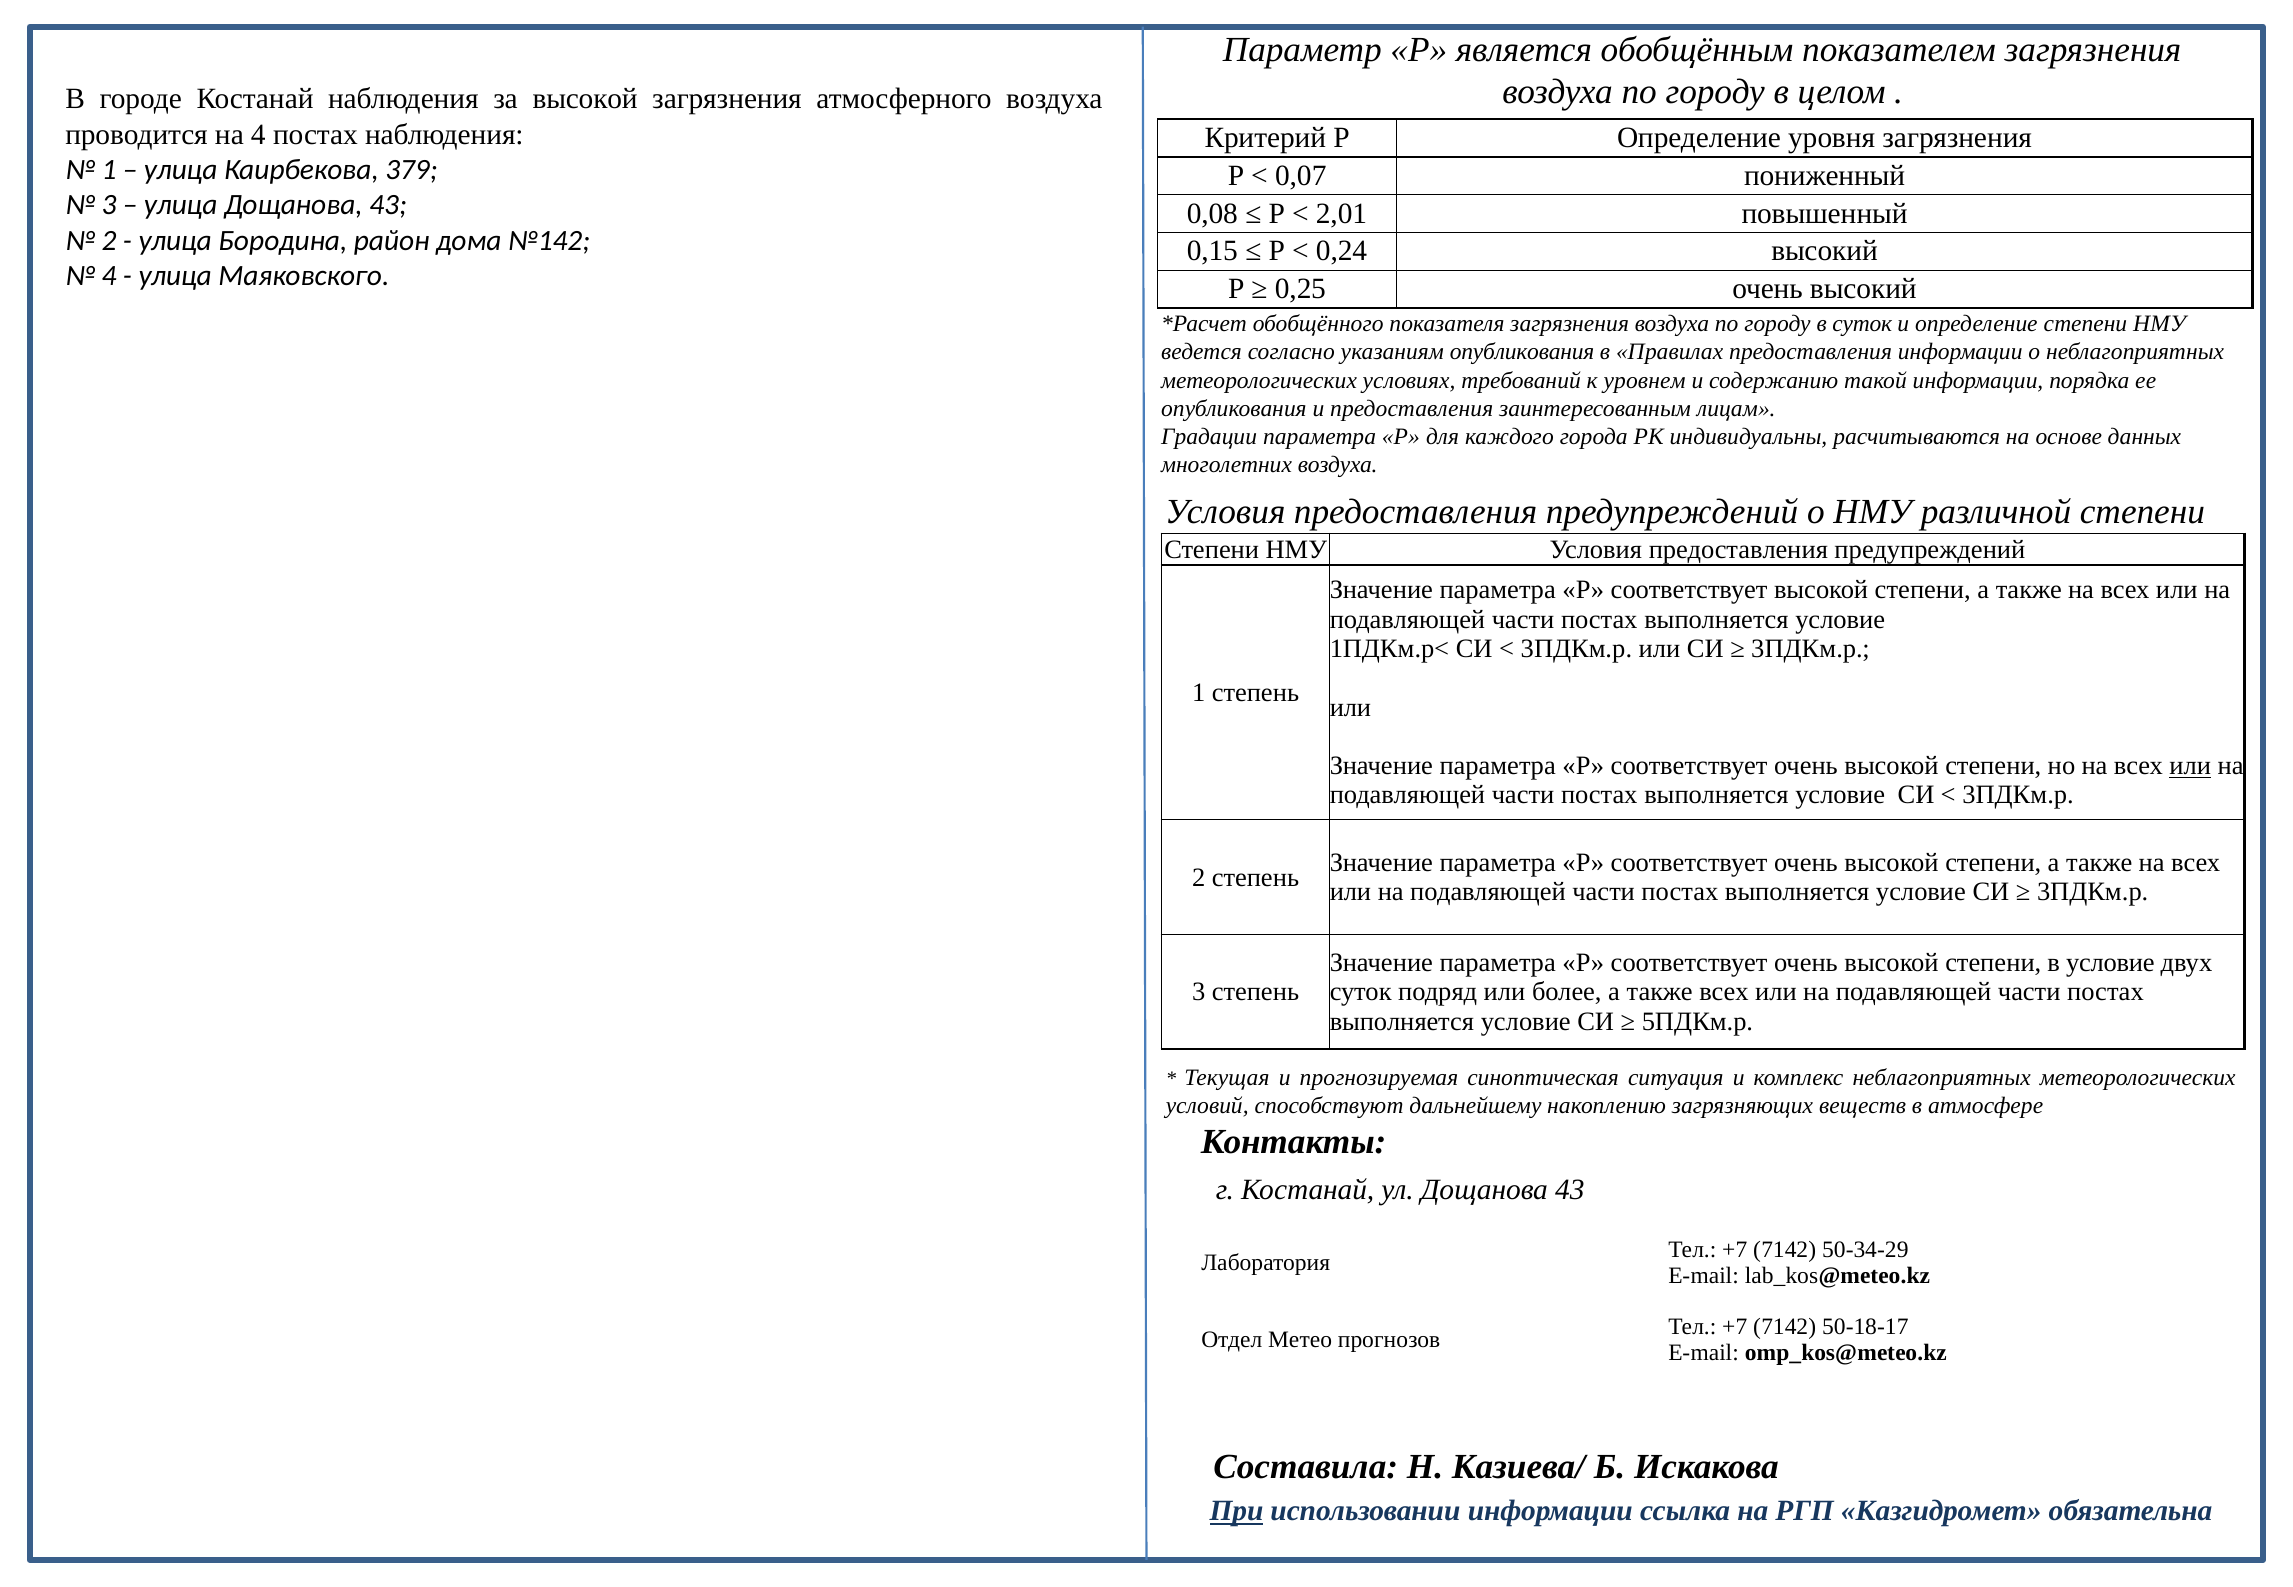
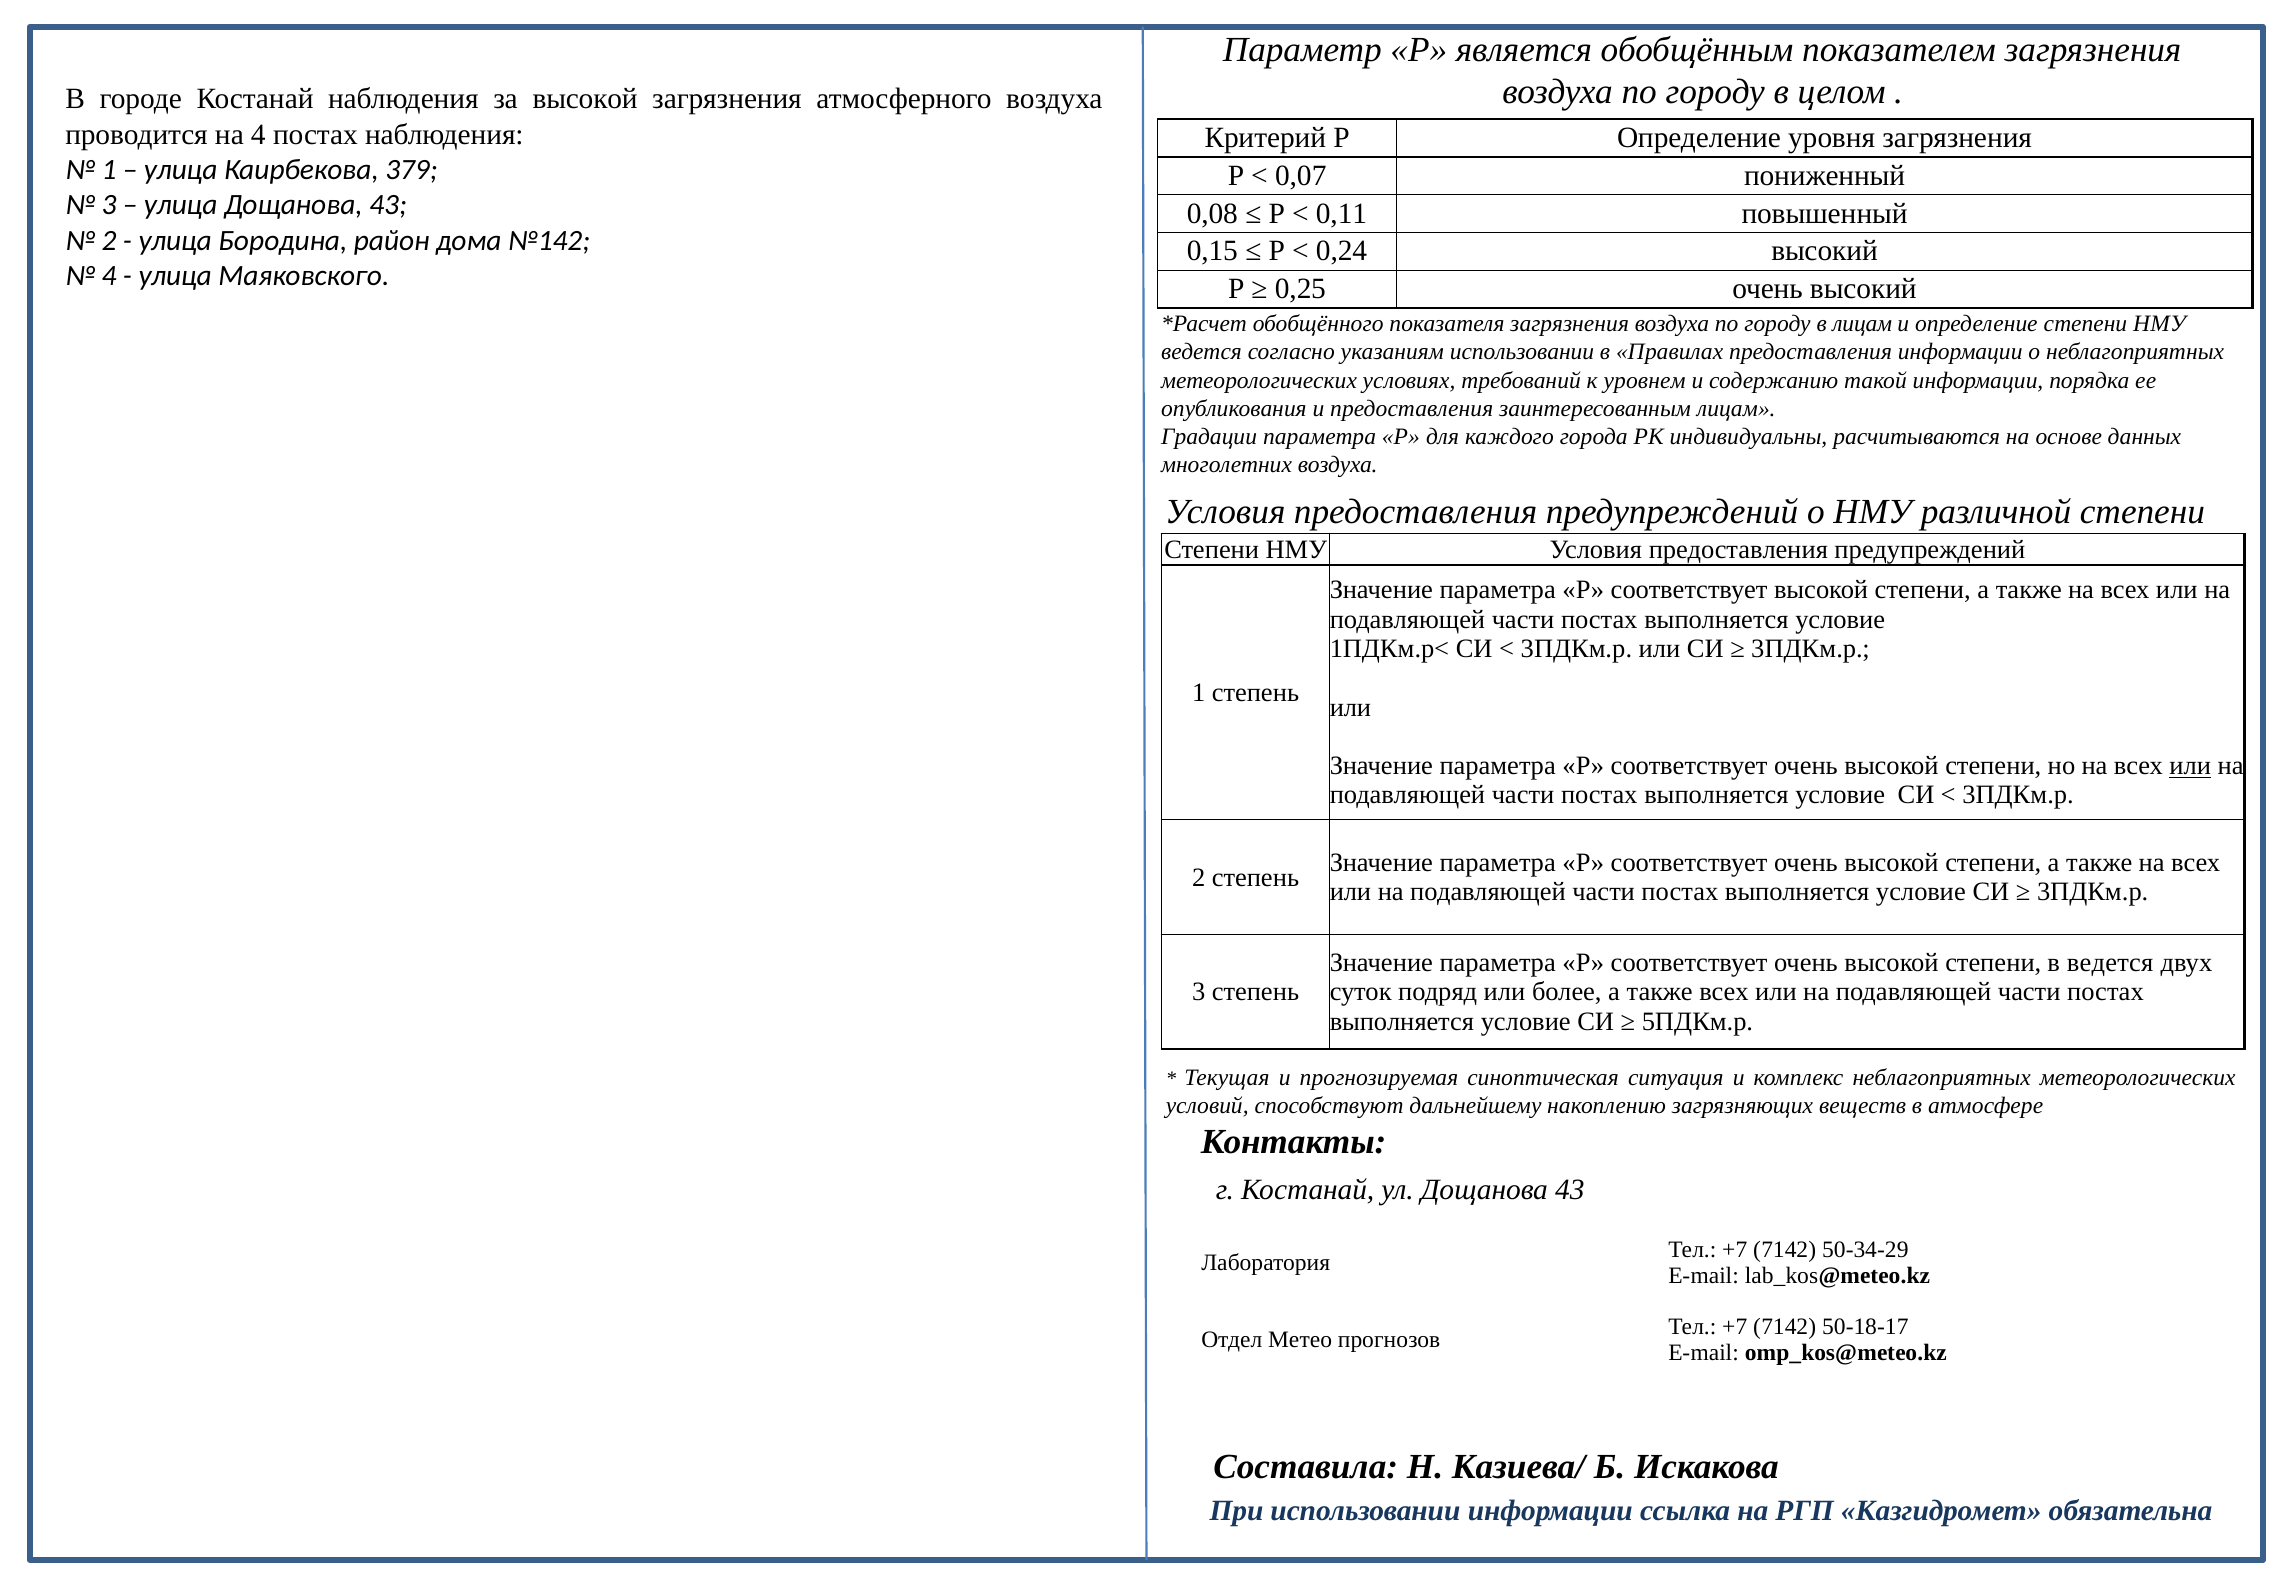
2,01: 2,01 -> 0,11
в суток: суток -> лицам
указаниям опубликования: опубликования -> использовании
в условие: условие -> ведется
При underline: present -> none
